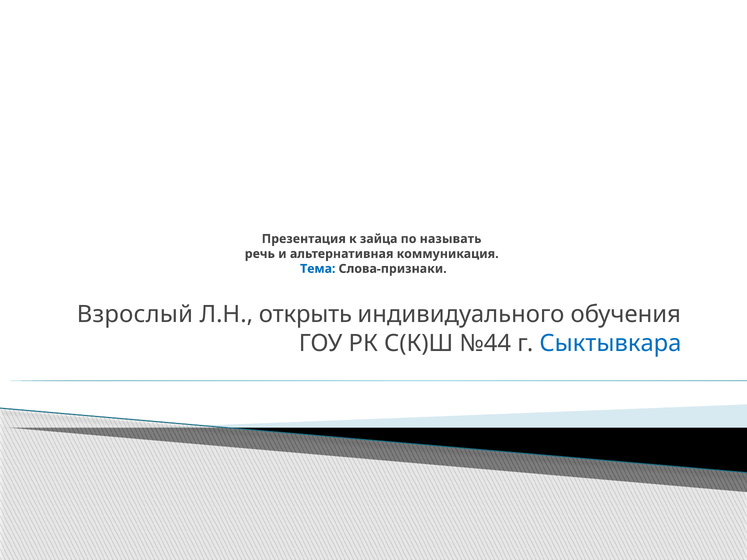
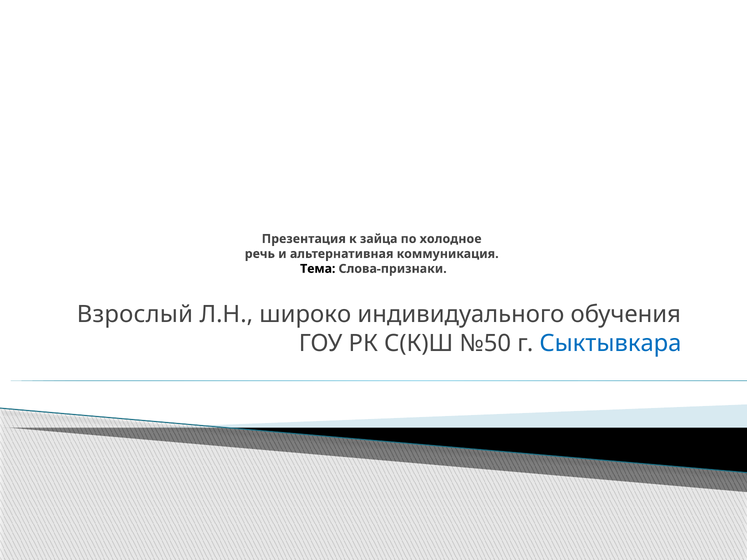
называть: называть -> холодное
Тема colour: blue -> black
открыть: открыть -> широко
№44: №44 -> №50
